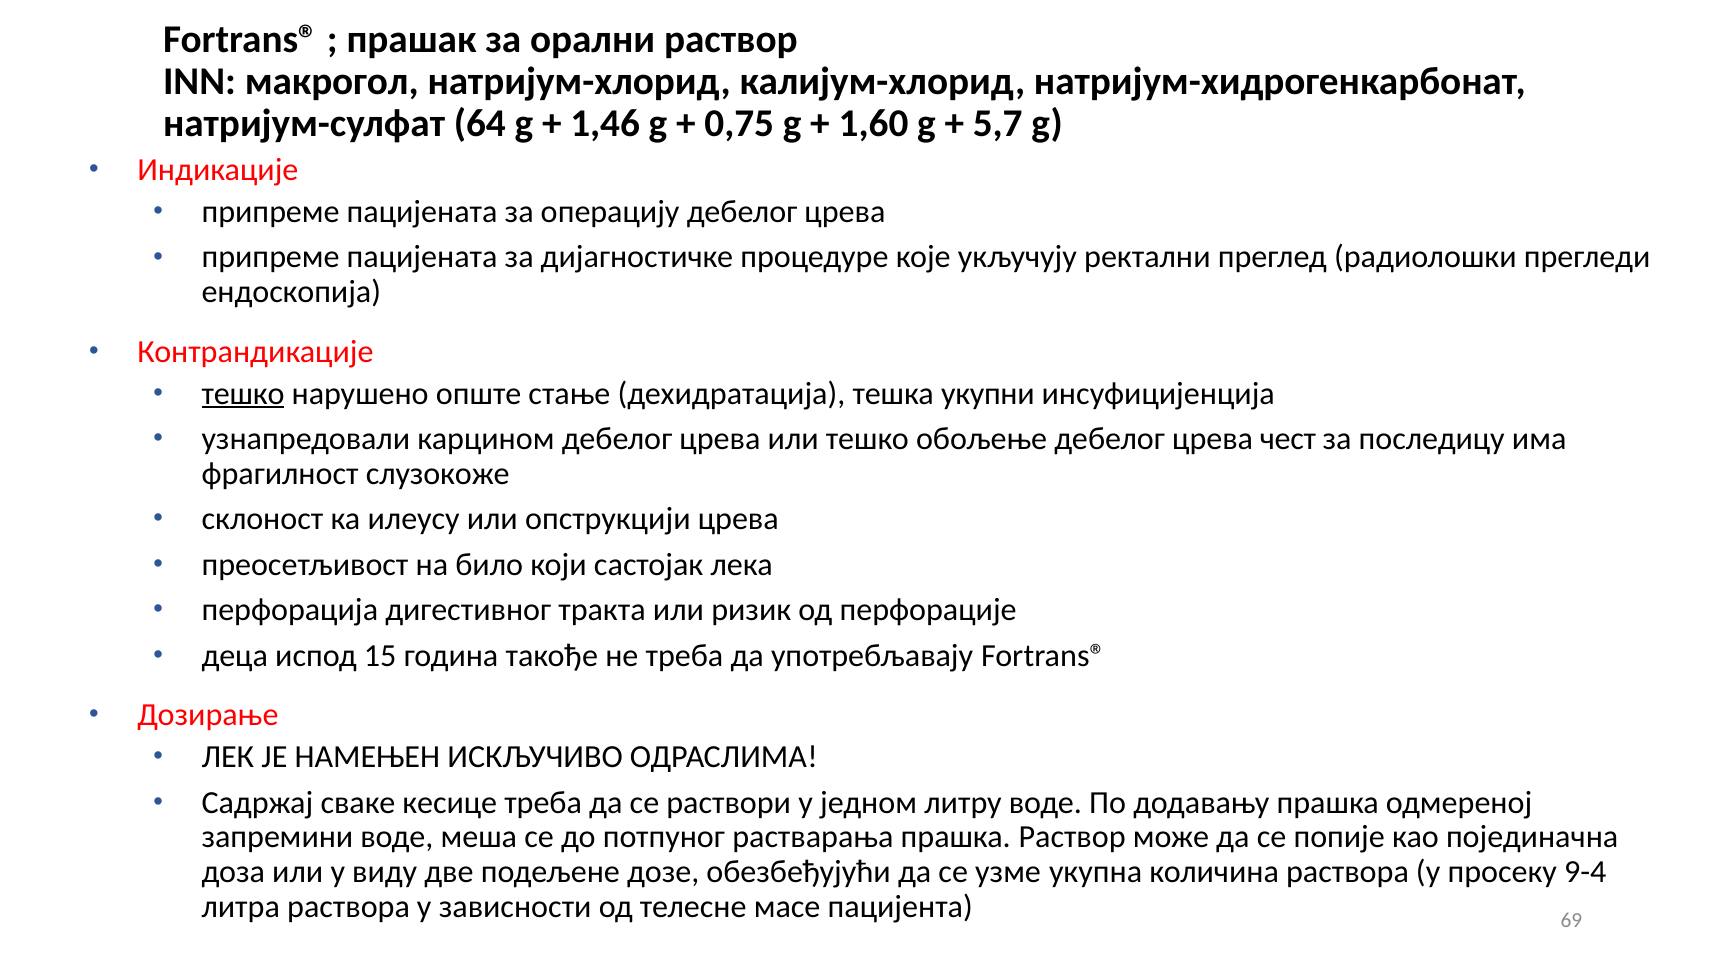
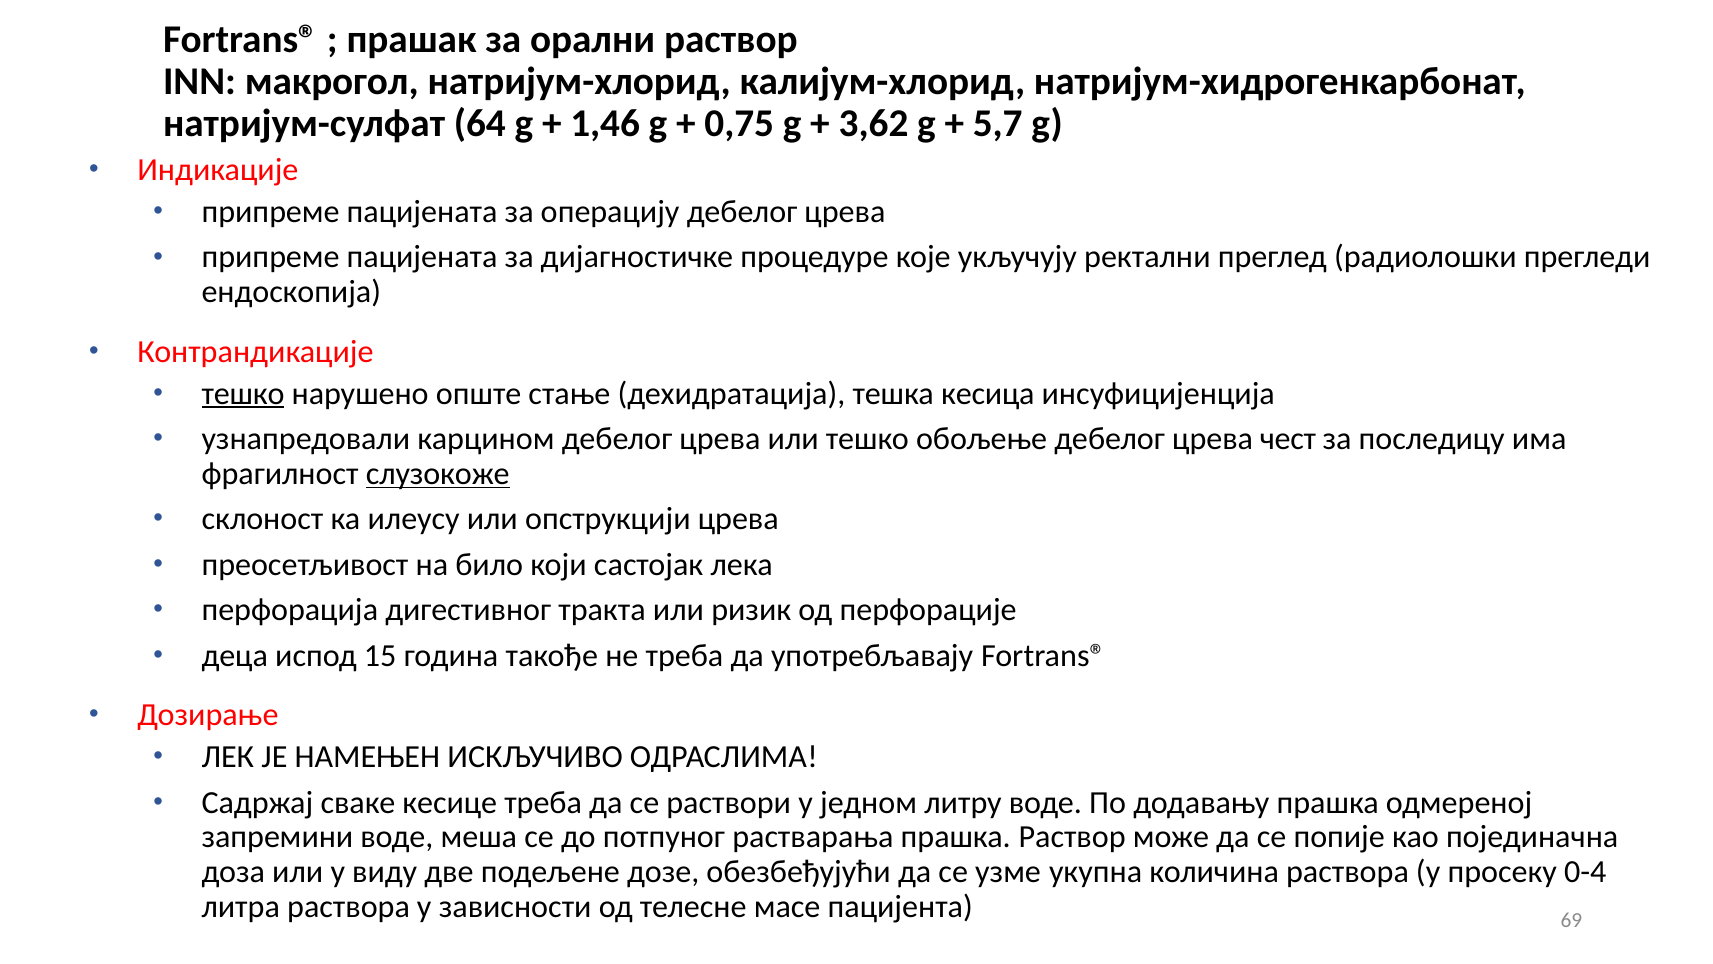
1,60: 1,60 -> 3,62
укупни: укупни -> кесица
слузокоже underline: none -> present
9-4: 9-4 -> 0-4
